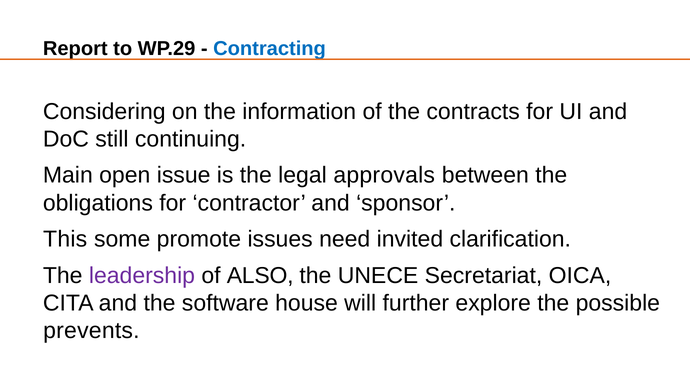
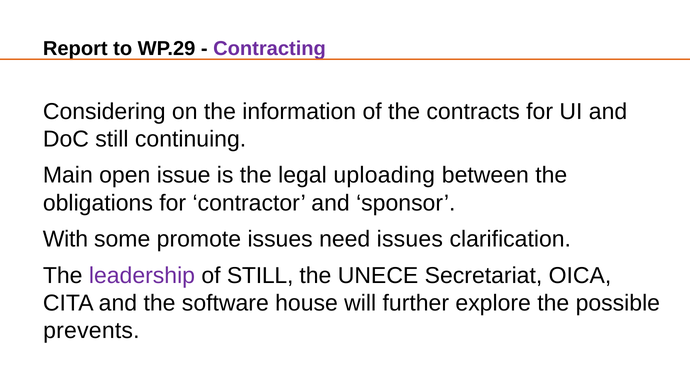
Contracting colour: blue -> purple
approvals: approvals -> uploading
This: This -> With
need invited: invited -> issues
of ALSO: ALSO -> STILL
